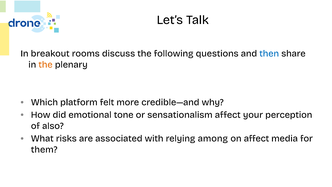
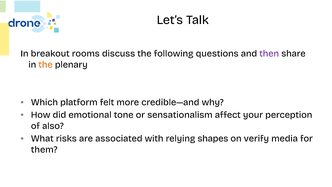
then colour: blue -> purple
among: among -> shapes
on affect: affect -> verify
